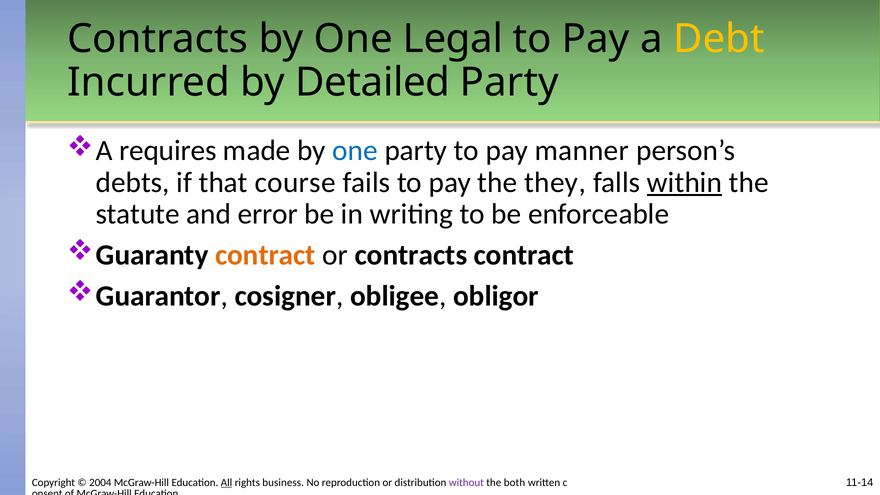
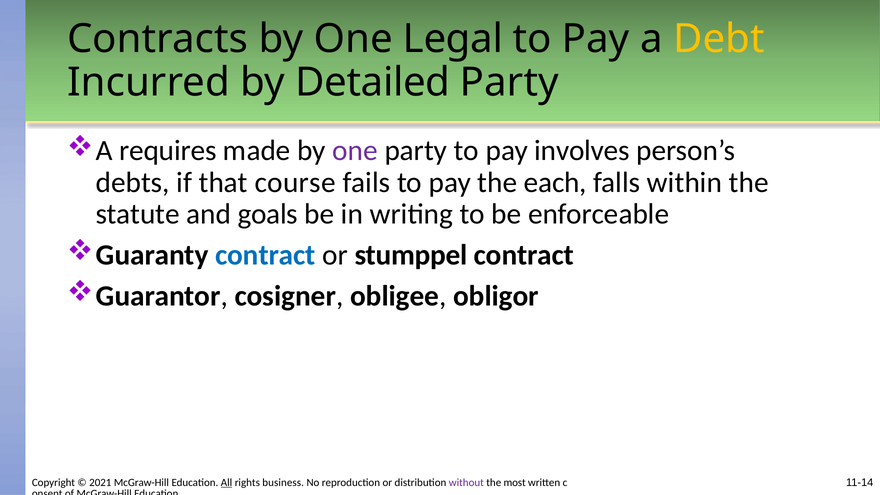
one at (355, 151) colour: blue -> purple
manner: manner -> involves
they: they -> each
within underline: present -> none
error: error -> goals
contract at (265, 255) colour: orange -> blue
or contracts: contracts -> stumppel
2004: 2004 -> 2021
both: both -> most
